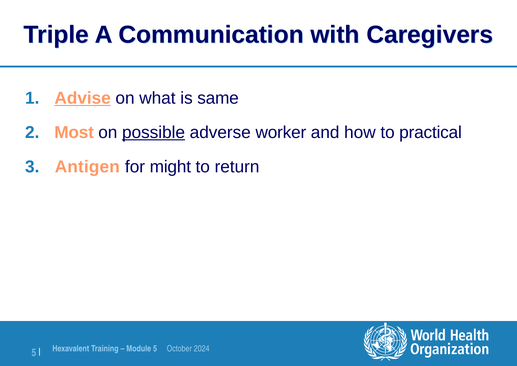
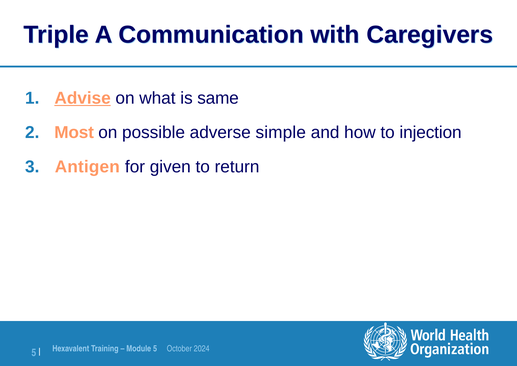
possible underline: present -> none
worker: worker -> simple
practical: practical -> injection
might: might -> given
